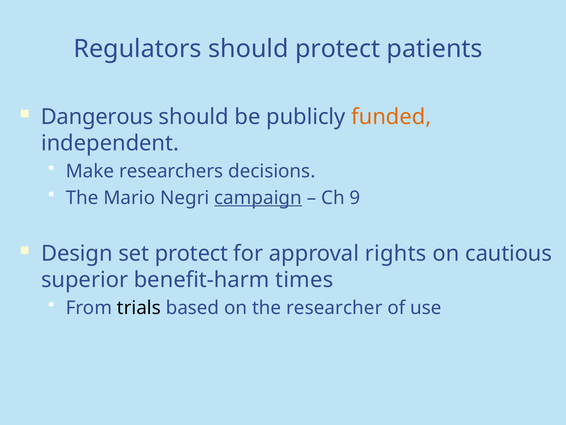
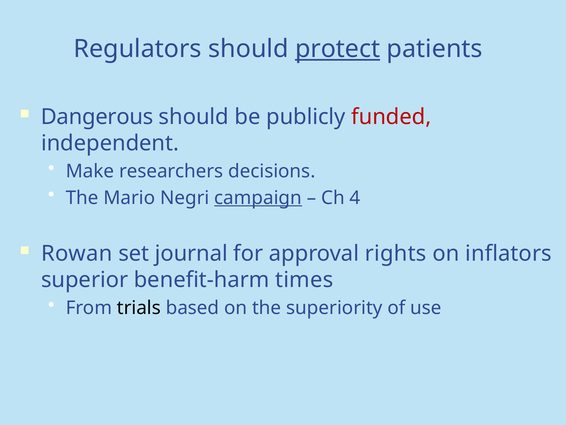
protect at (338, 49) underline: none -> present
funded colour: orange -> red
9: 9 -> 4
Design: Design -> Rowan
set protect: protect -> journal
cautious: cautious -> inflators
researcher: researcher -> superiority
